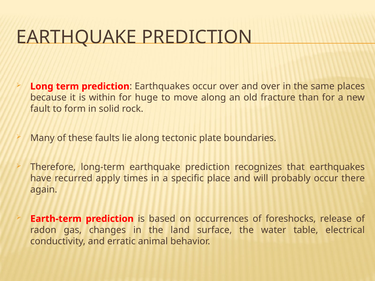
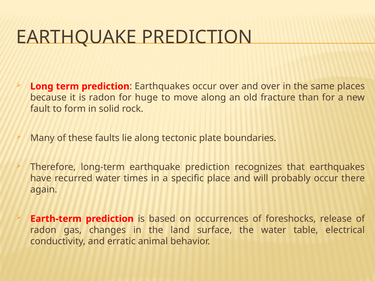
is within: within -> radon
recurred apply: apply -> water
